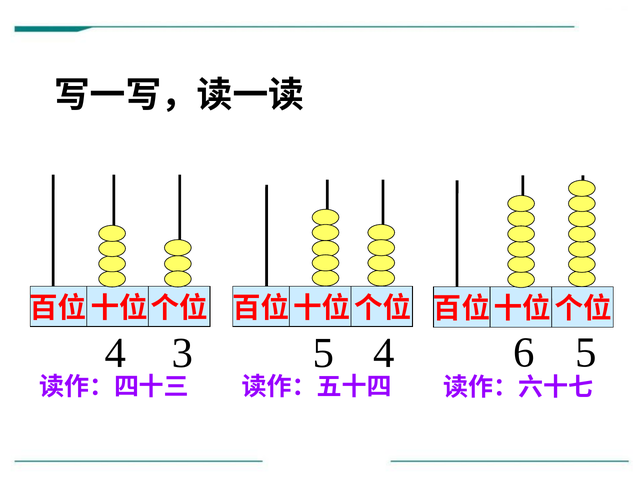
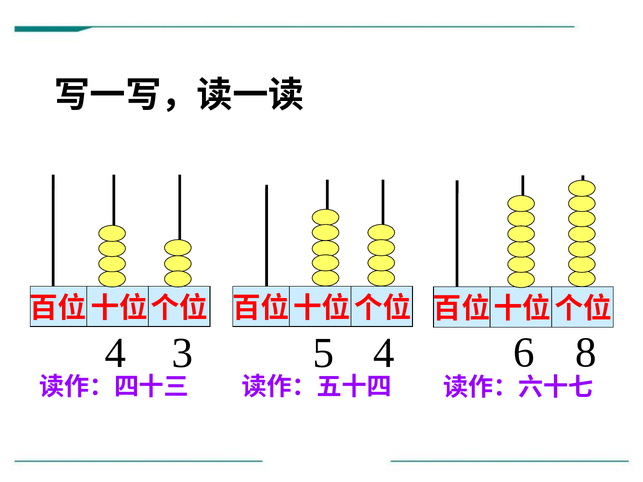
3 5: 5 -> 8
